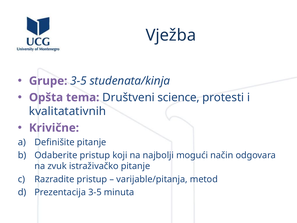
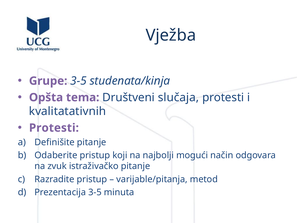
science: science -> slučaja
Krivične at (54, 128): Krivične -> Protesti
